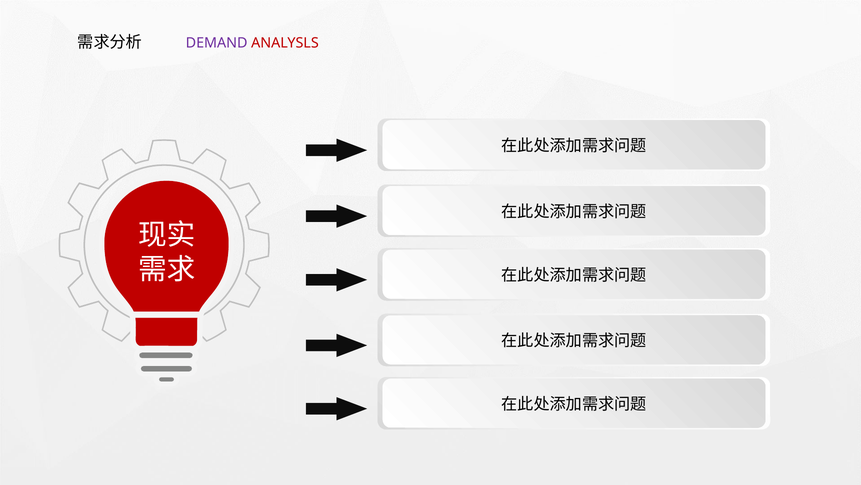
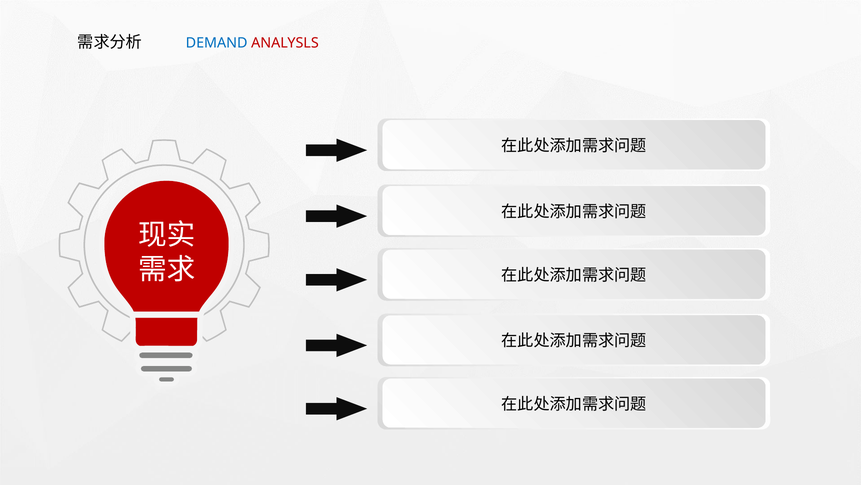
DEMAND colour: purple -> blue
